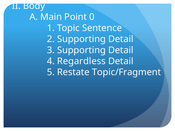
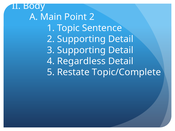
Point 0: 0 -> 2
Topic/Fragment: Topic/Fragment -> Topic/Complete
